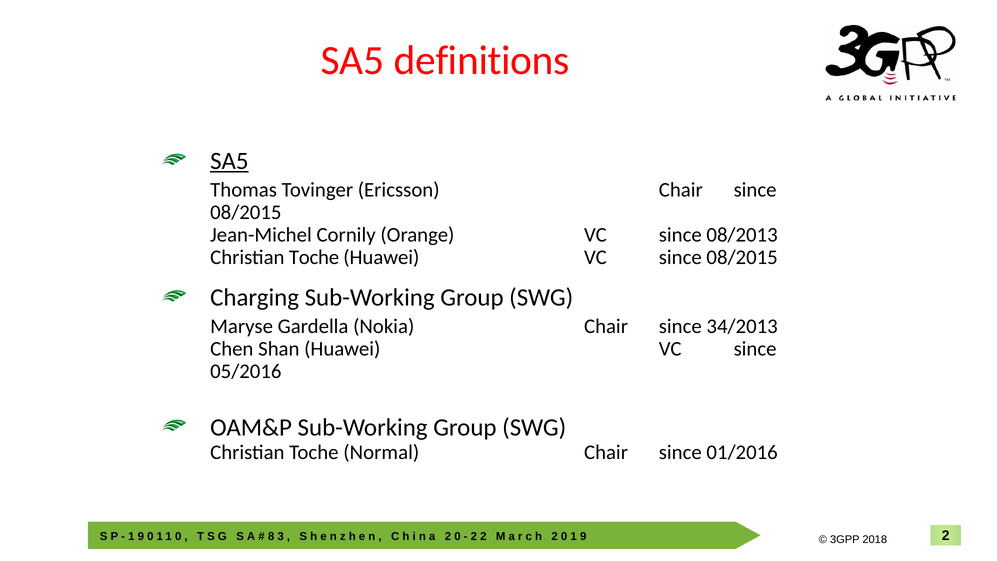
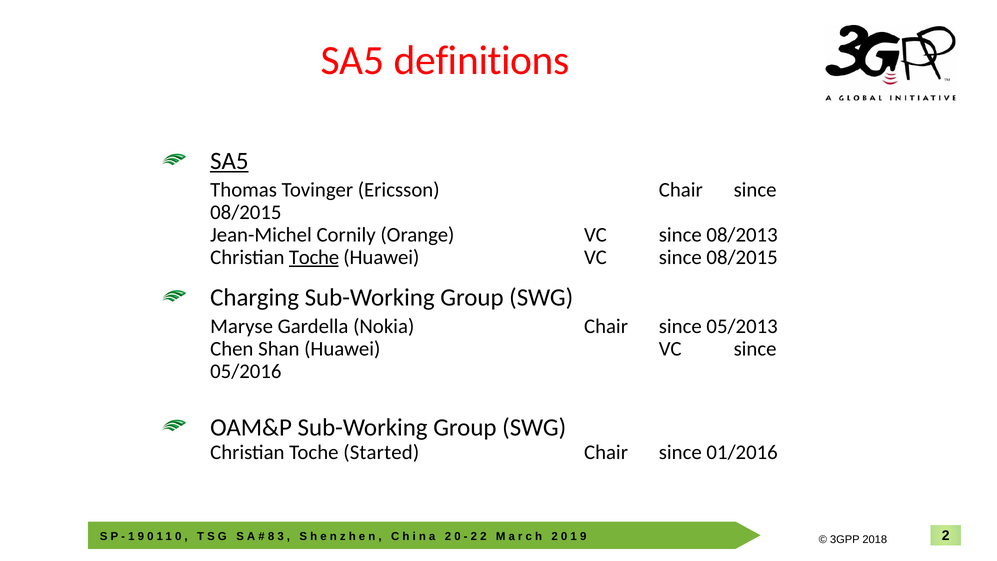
Toche at (314, 257) underline: none -> present
34/2013: 34/2013 -> 05/2013
Normal: Normal -> Started
